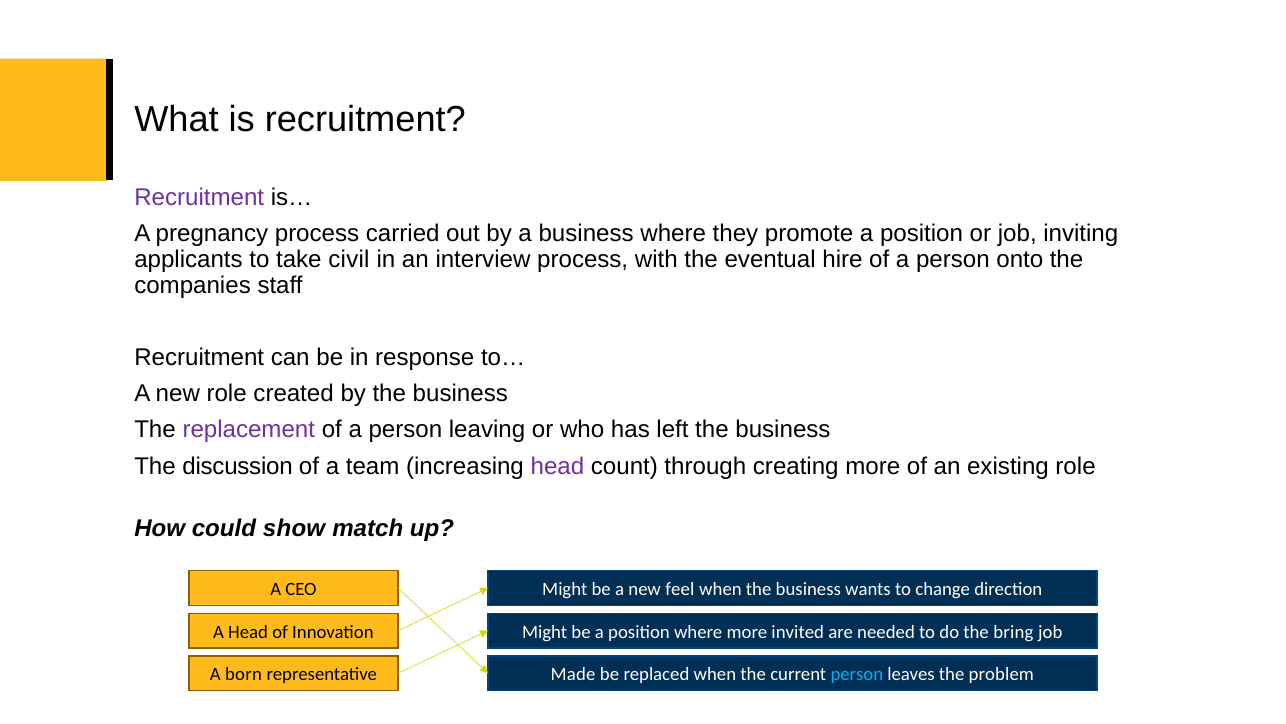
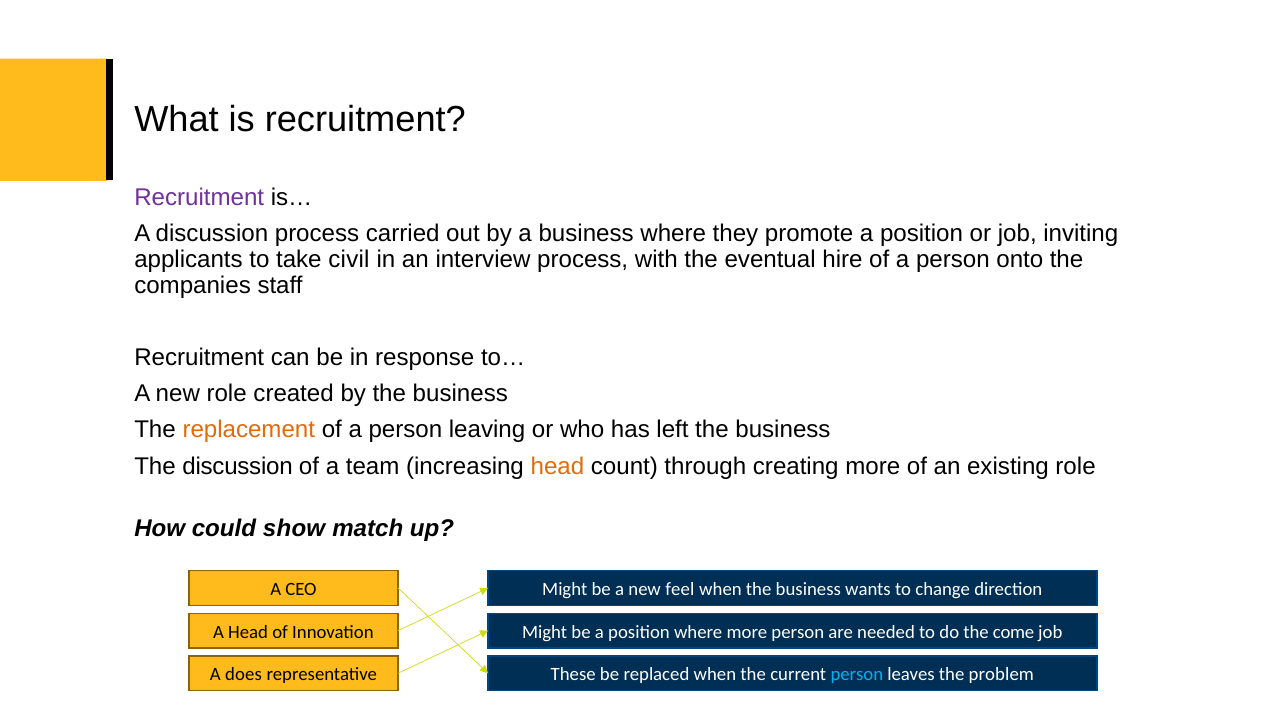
A pregnancy: pregnancy -> discussion
replacement colour: purple -> orange
head at (557, 466) colour: purple -> orange
more invited: invited -> person
bring: bring -> come
born: born -> does
Made: Made -> These
